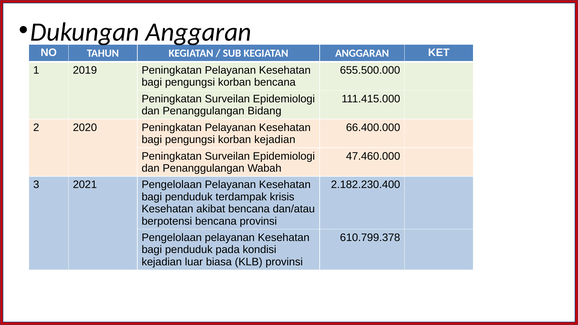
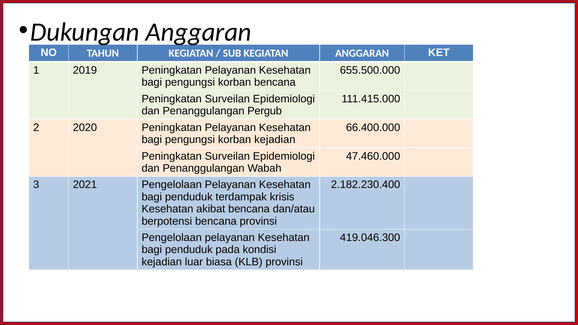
Bidang: Bidang -> Pergub
610.799.378: 610.799.378 -> 419.046.300
